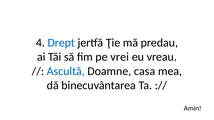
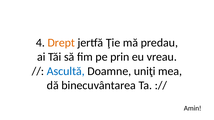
Drept colour: blue -> orange
vrei: vrei -> prin
casa: casa -> uniţi
